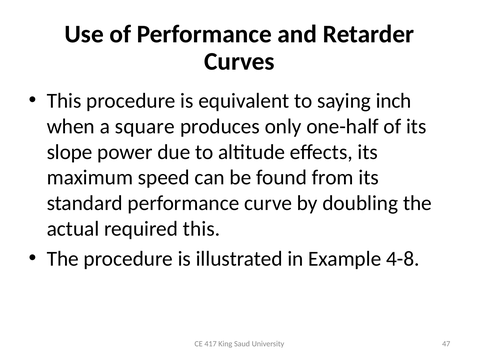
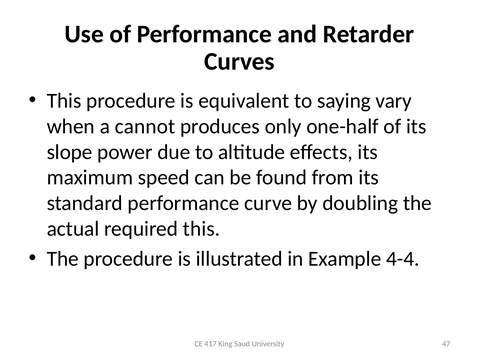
inch: inch -> vary
square: square -> cannot
4-8: 4-8 -> 4-4
